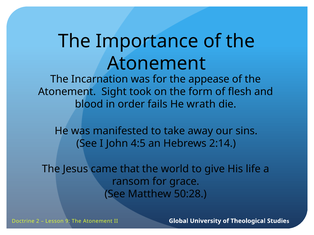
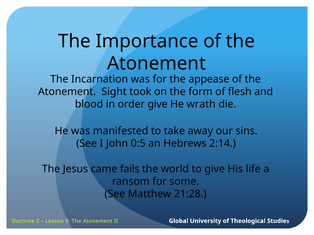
order fails: fails -> give
4:5: 4:5 -> 0:5
that: that -> fails
grace: grace -> some
50:28: 50:28 -> 21:28
